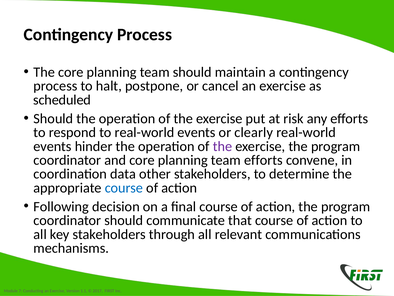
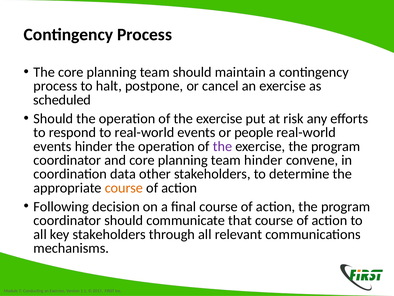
clearly: clearly -> people
team efforts: efforts -> hinder
course at (124, 188) colour: blue -> orange
